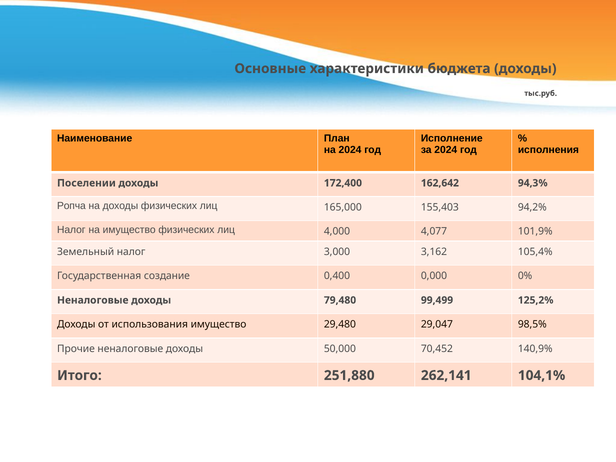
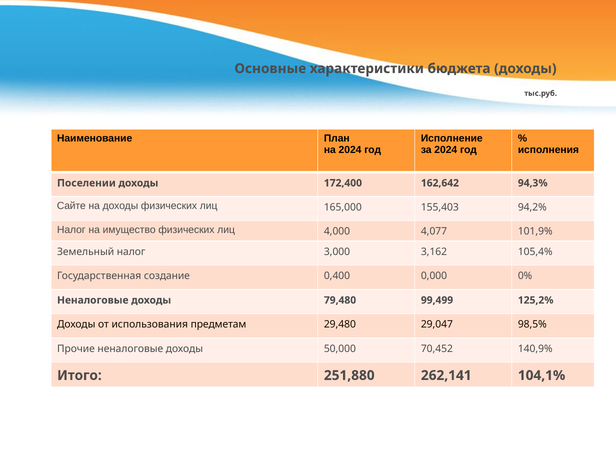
Ропча: Ропча -> Сайте
использования имущество: имущество -> предметам
